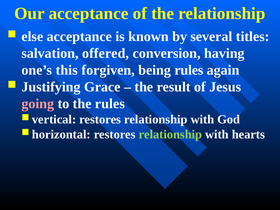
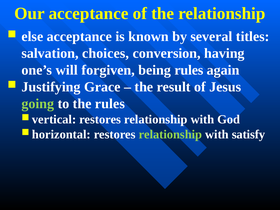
offered: offered -> choices
this: this -> will
going colour: pink -> light green
hearts: hearts -> satisfy
